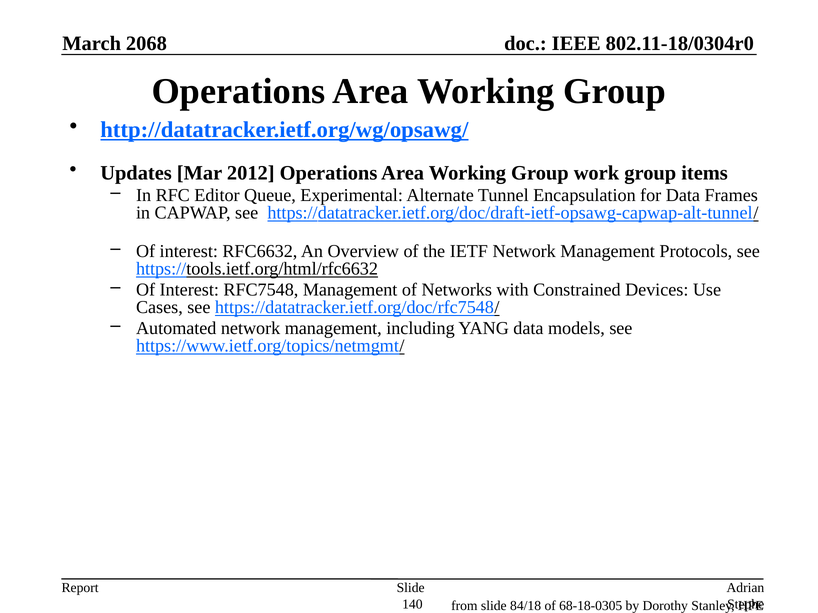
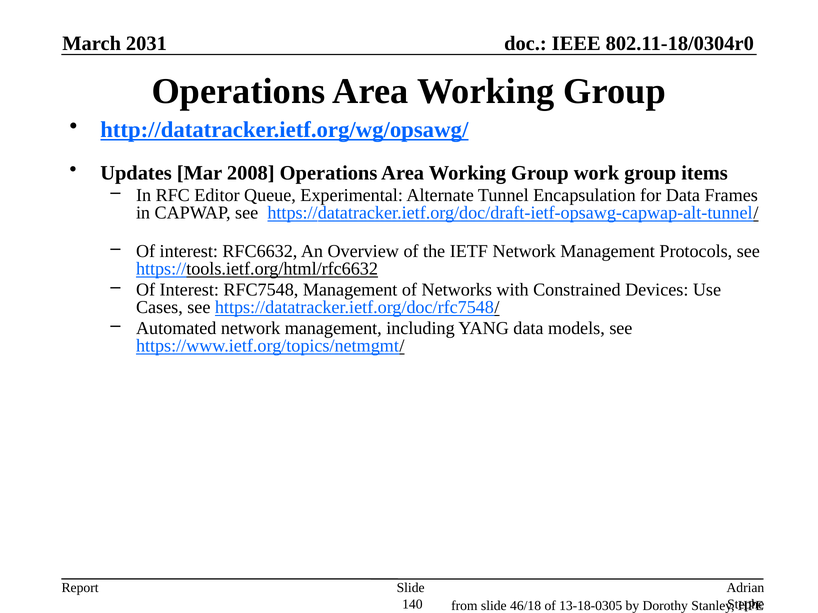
2068: 2068 -> 2031
2012: 2012 -> 2008
84/18: 84/18 -> 46/18
68-18-0305: 68-18-0305 -> 13-18-0305
